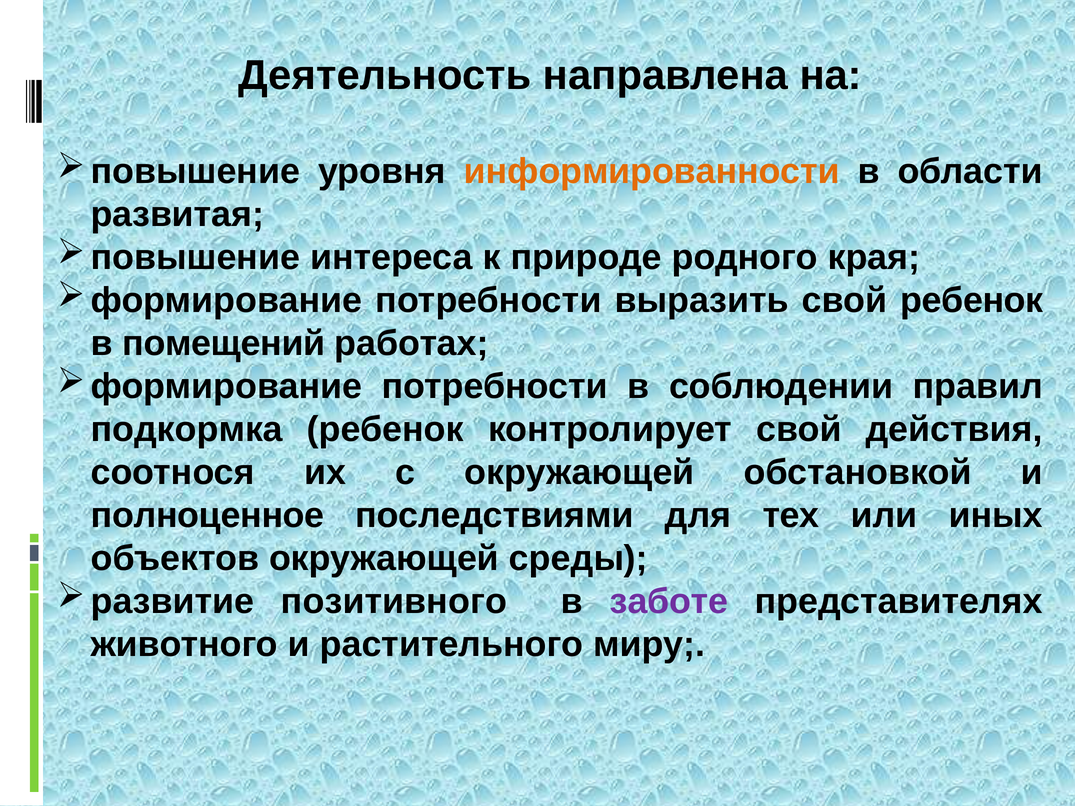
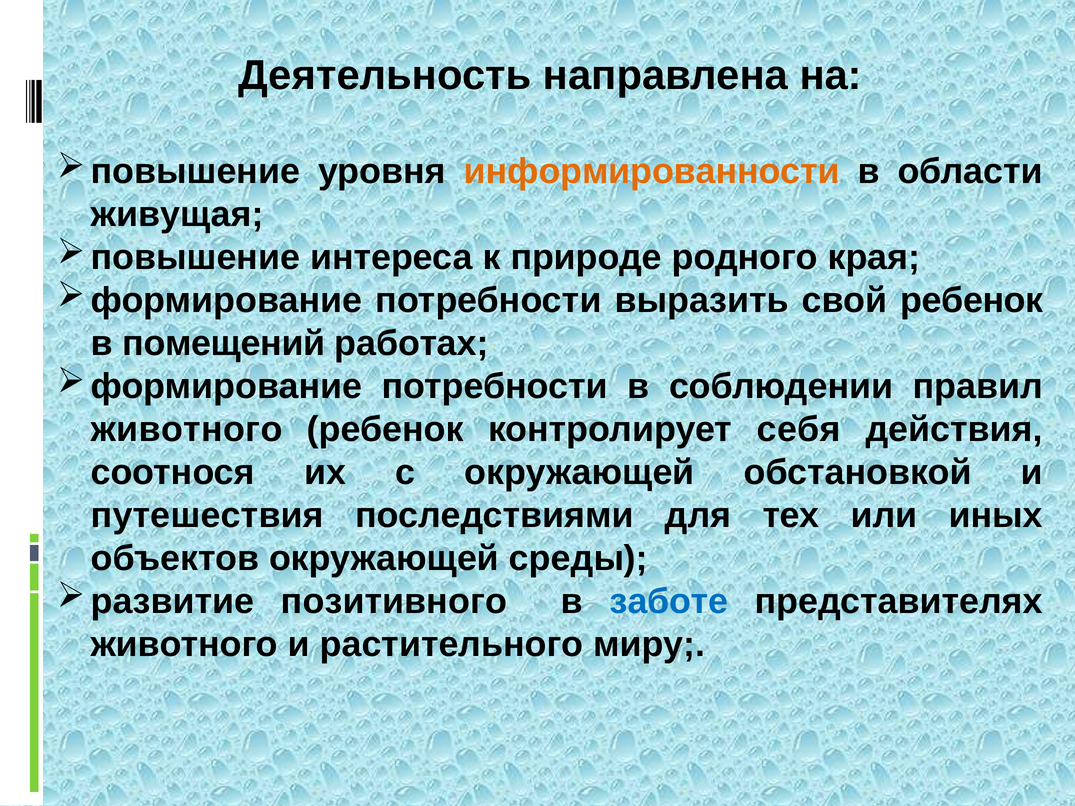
развитая: развитая -> живущая
подкормка at (187, 430): подкормка -> животного
контролирует свой: свой -> себя
полноценное: полноценное -> путешествия
заботе colour: purple -> blue
